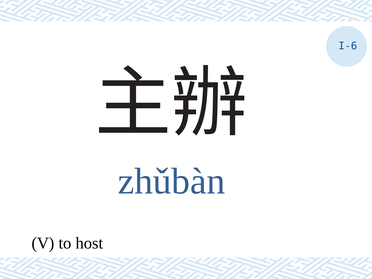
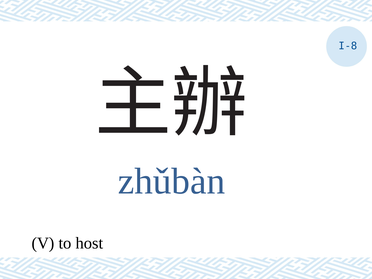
I-6: I-6 -> I-8
